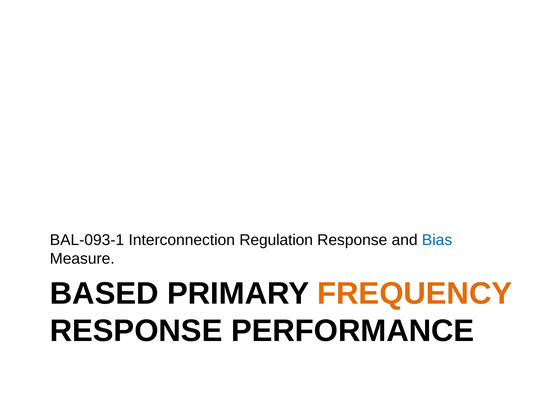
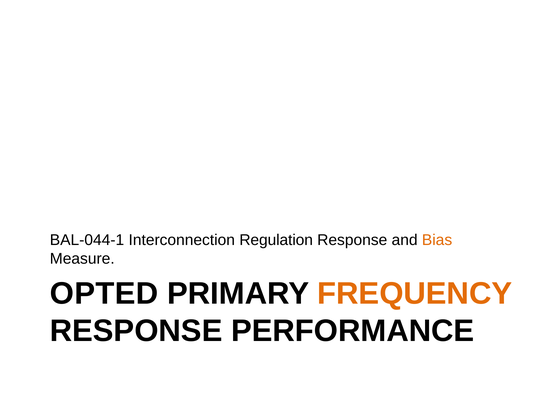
BAL-093-1: BAL-093-1 -> BAL-044-1
Bias colour: blue -> orange
BASED: BASED -> OPTED
